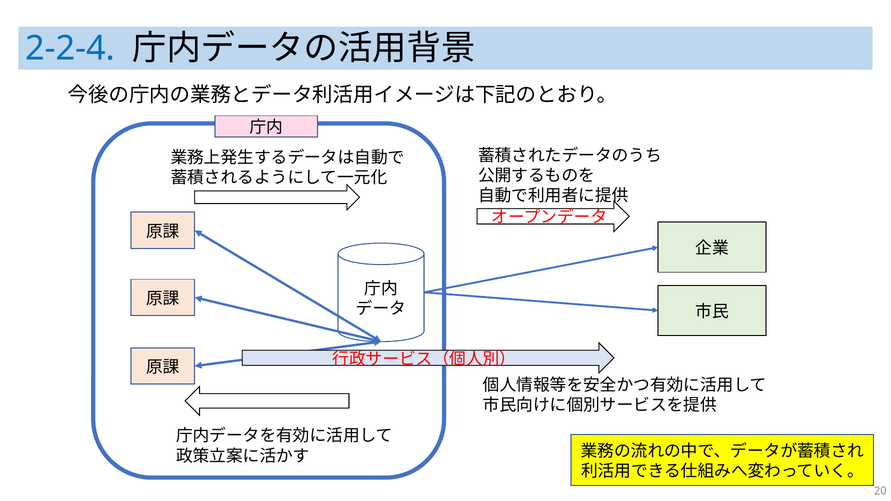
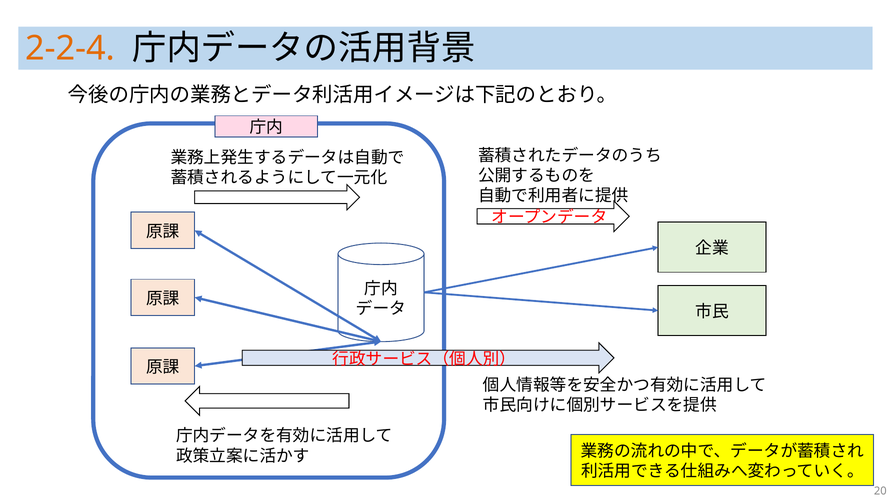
2-2-4 colour: blue -> orange
